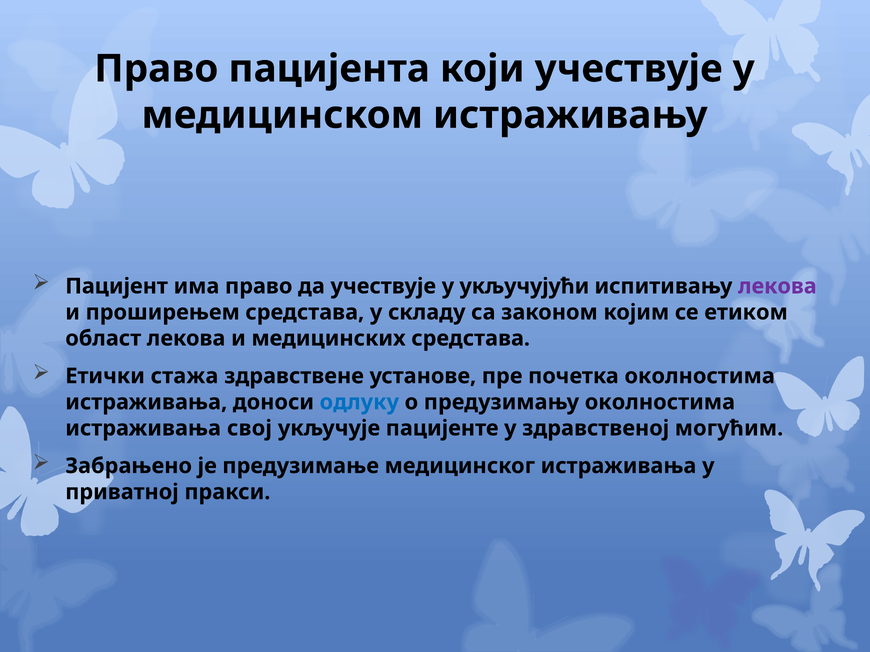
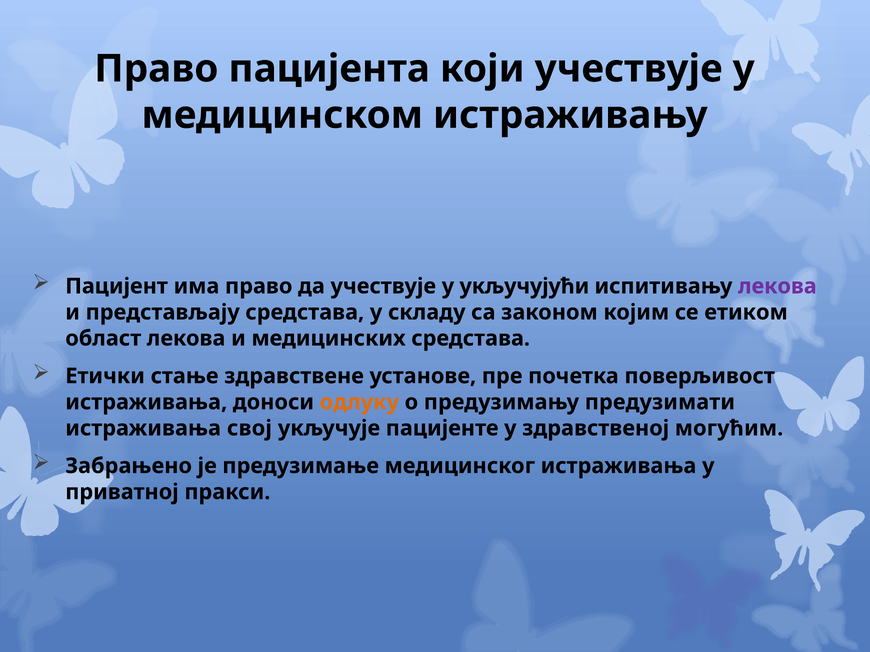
проширењем: проширењем -> представљају
стажа: стажа -> стање
почетка околностима: околностима -> поверљивост
одлуку colour: blue -> orange
предузимању околностима: околностима -> предузимати
